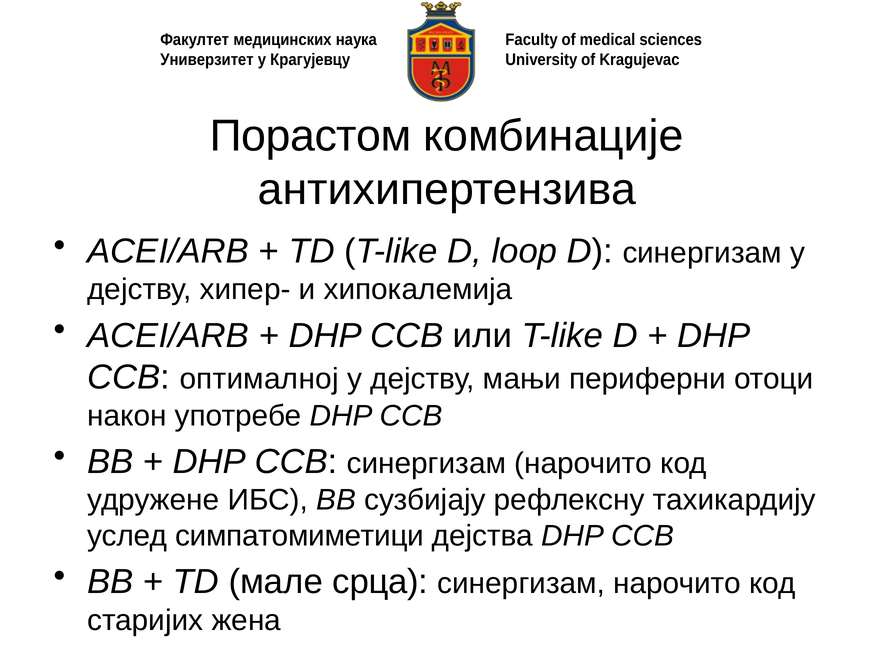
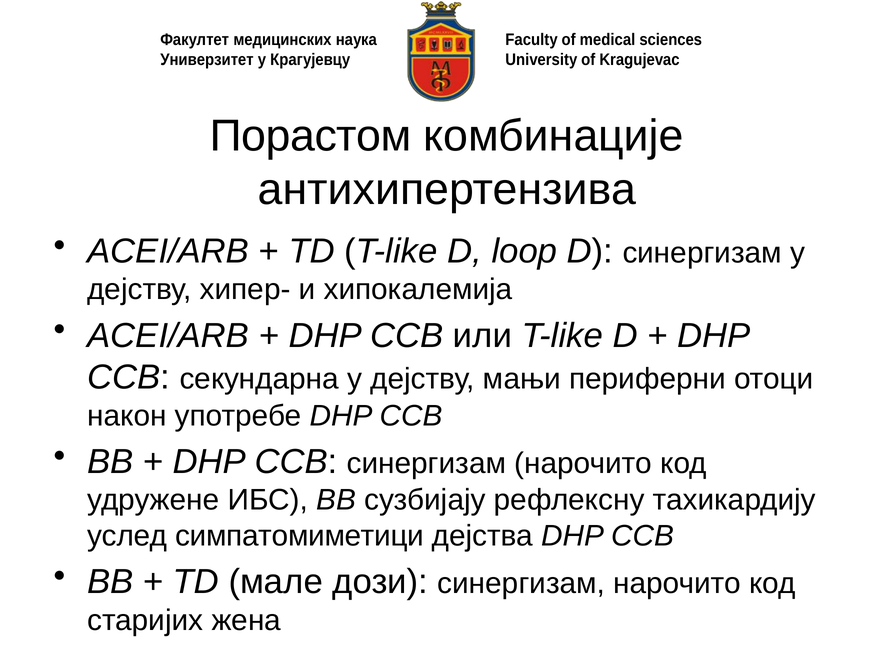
оптималној: оптималној -> секундарна
срца: срца -> дози
